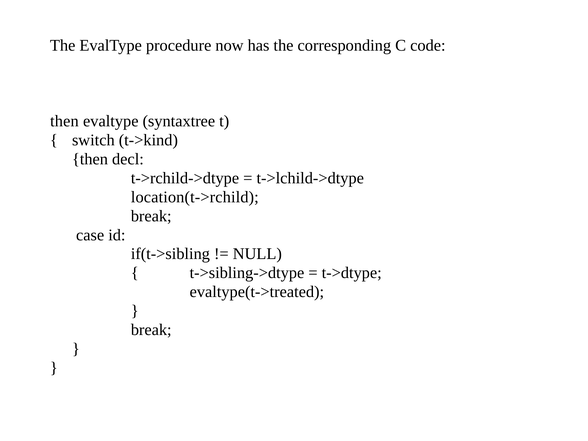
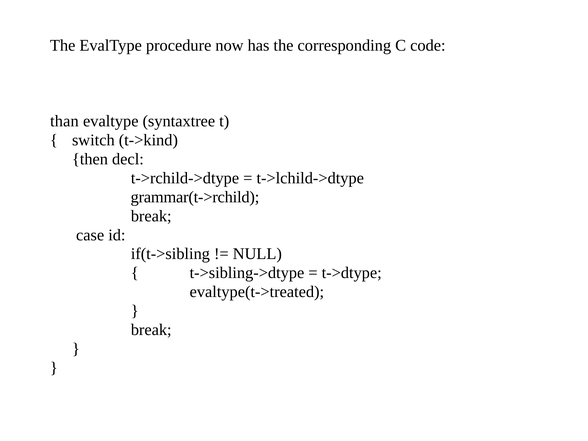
then at (64, 121): then -> than
location(t->rchild: location(t->rchild -> grammar(t->rchild
